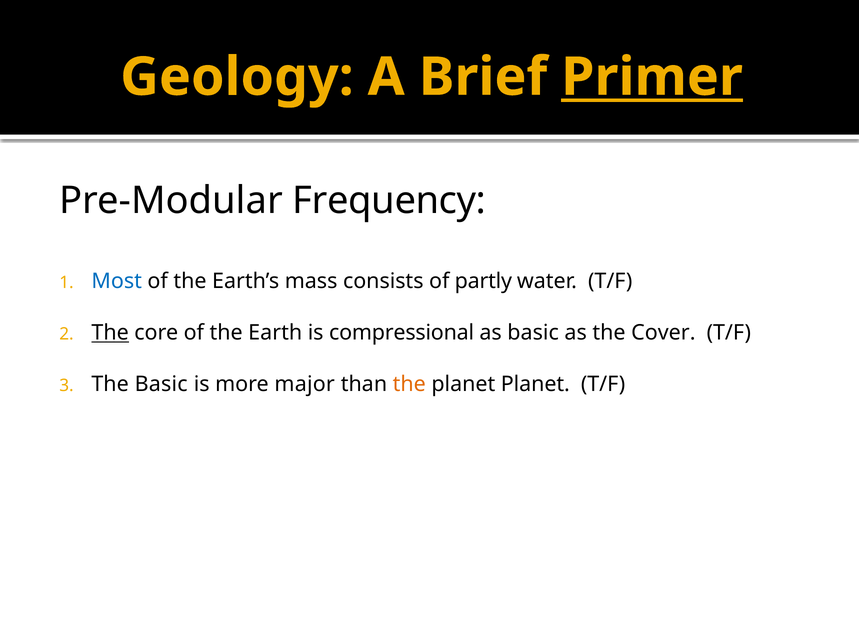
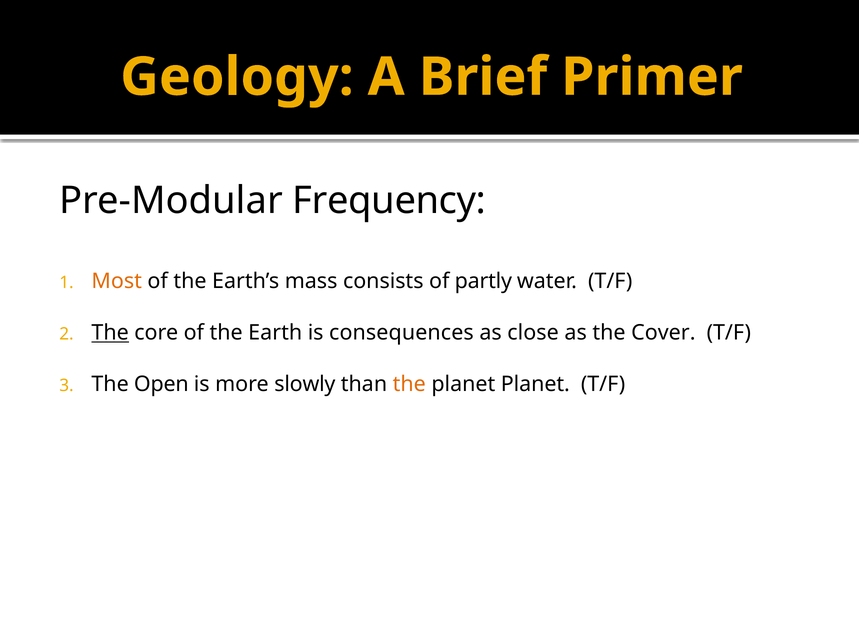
Primer underline: present -> none
Most colour: blue -> orange
compressional: compressional -> consequences
as basic: basic -> close
The Basic: Basic -> Open
major: major -> slowly
